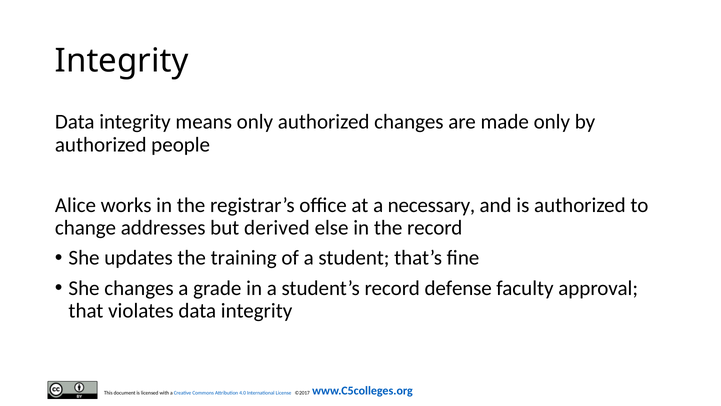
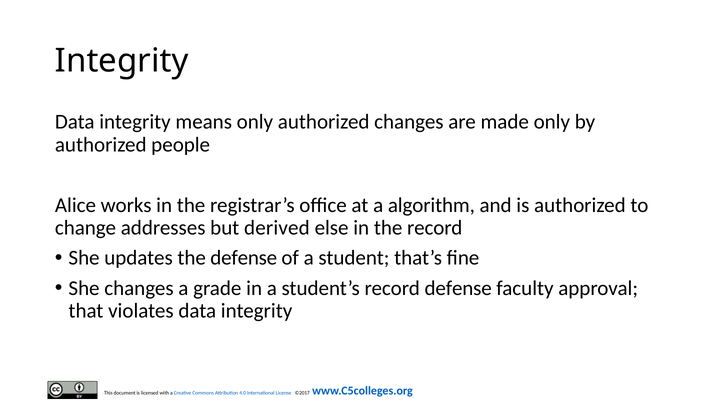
necessary: necessary -> algorithm
the training: training -> defense
